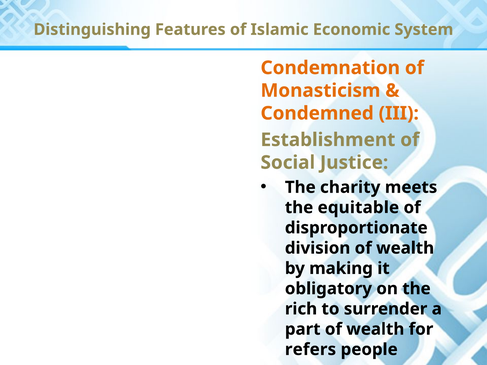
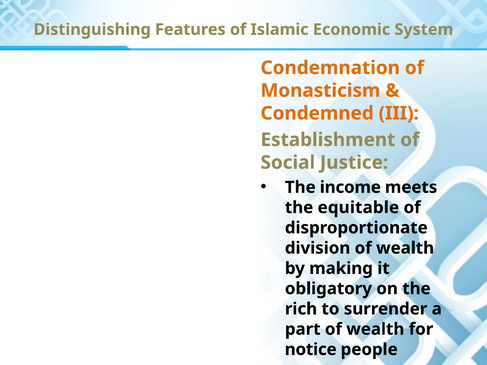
charity: charity -> income
refers: refers -> notice
